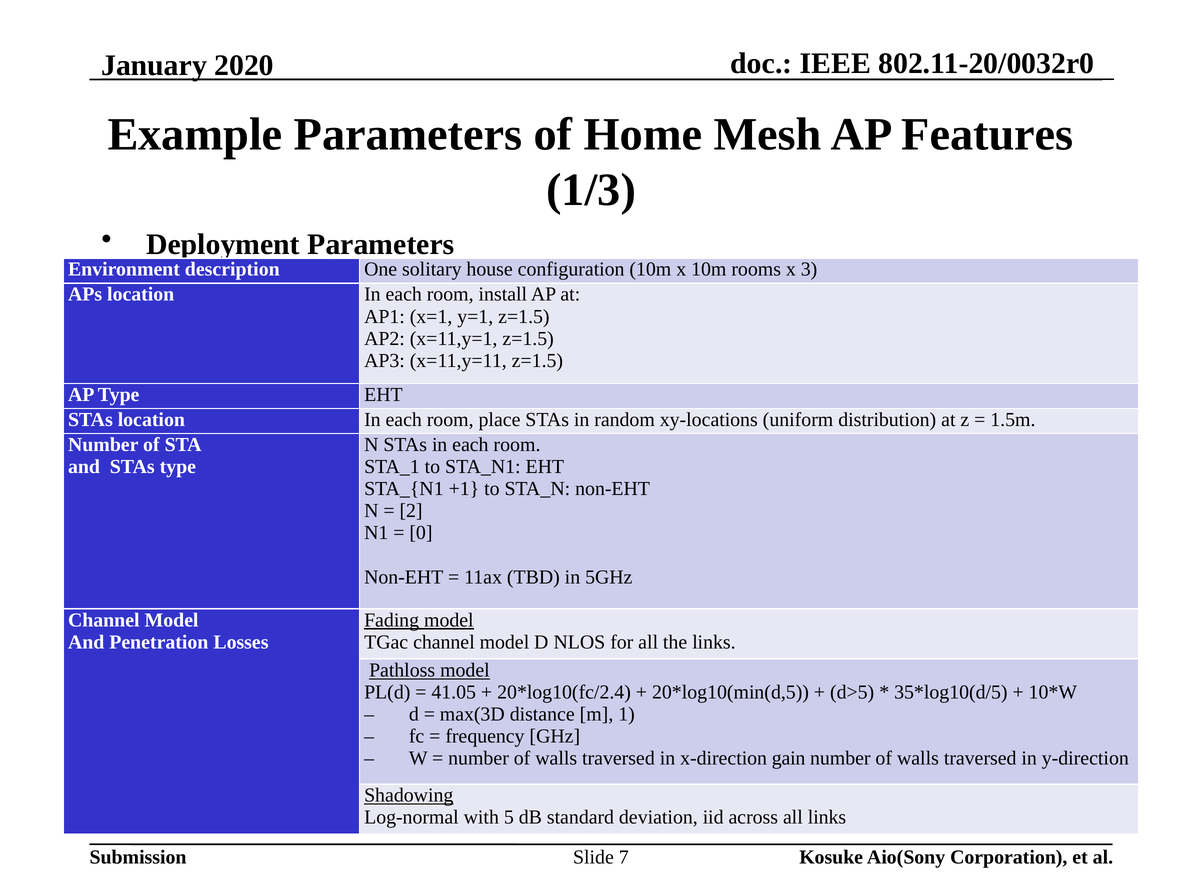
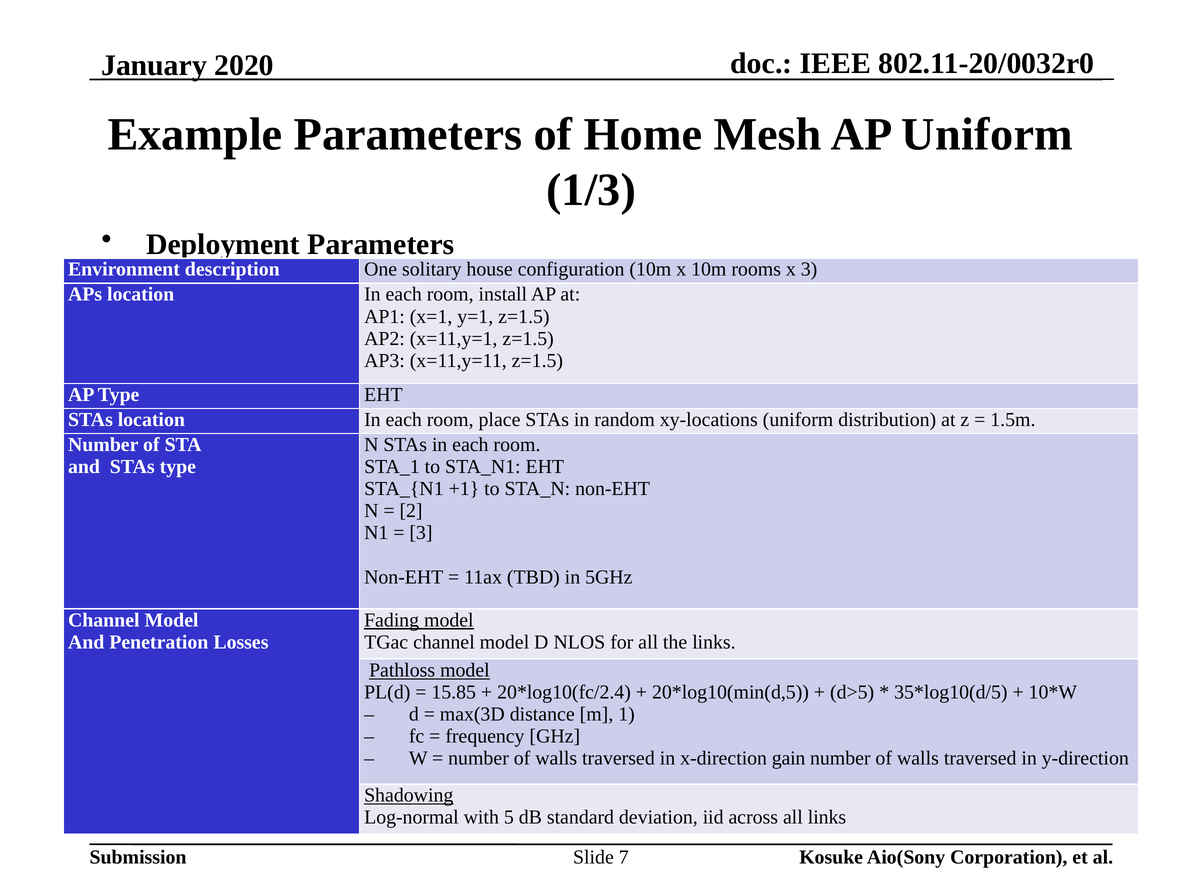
AP Features: Features -> Uniform
0 at (421, 533): 0 -> 3
41.05: 41.05 -> 15.85
